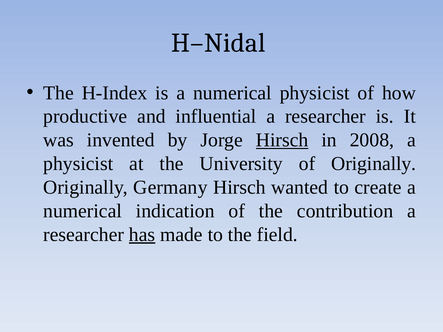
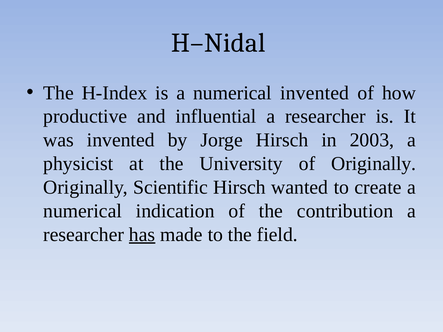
numerical physicist: physicist -> invented
Hirsch at (282, 140) underline: present -> none
2008: 2008 -> 2003
Germany: Germany -> Scientific
